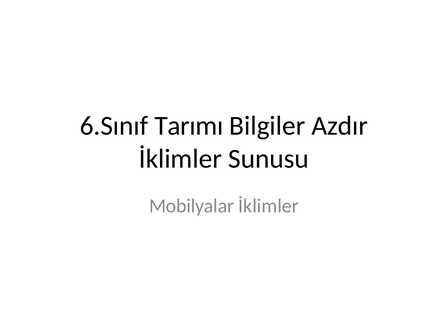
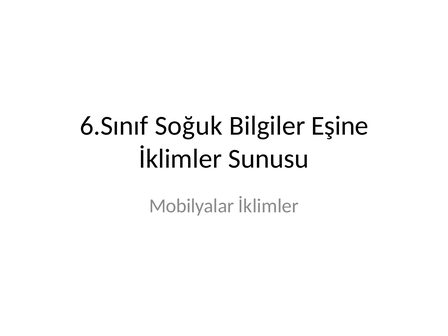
Tarımı: Tarımı -> Soğuk
Azdır: Azdır -> Eşine
